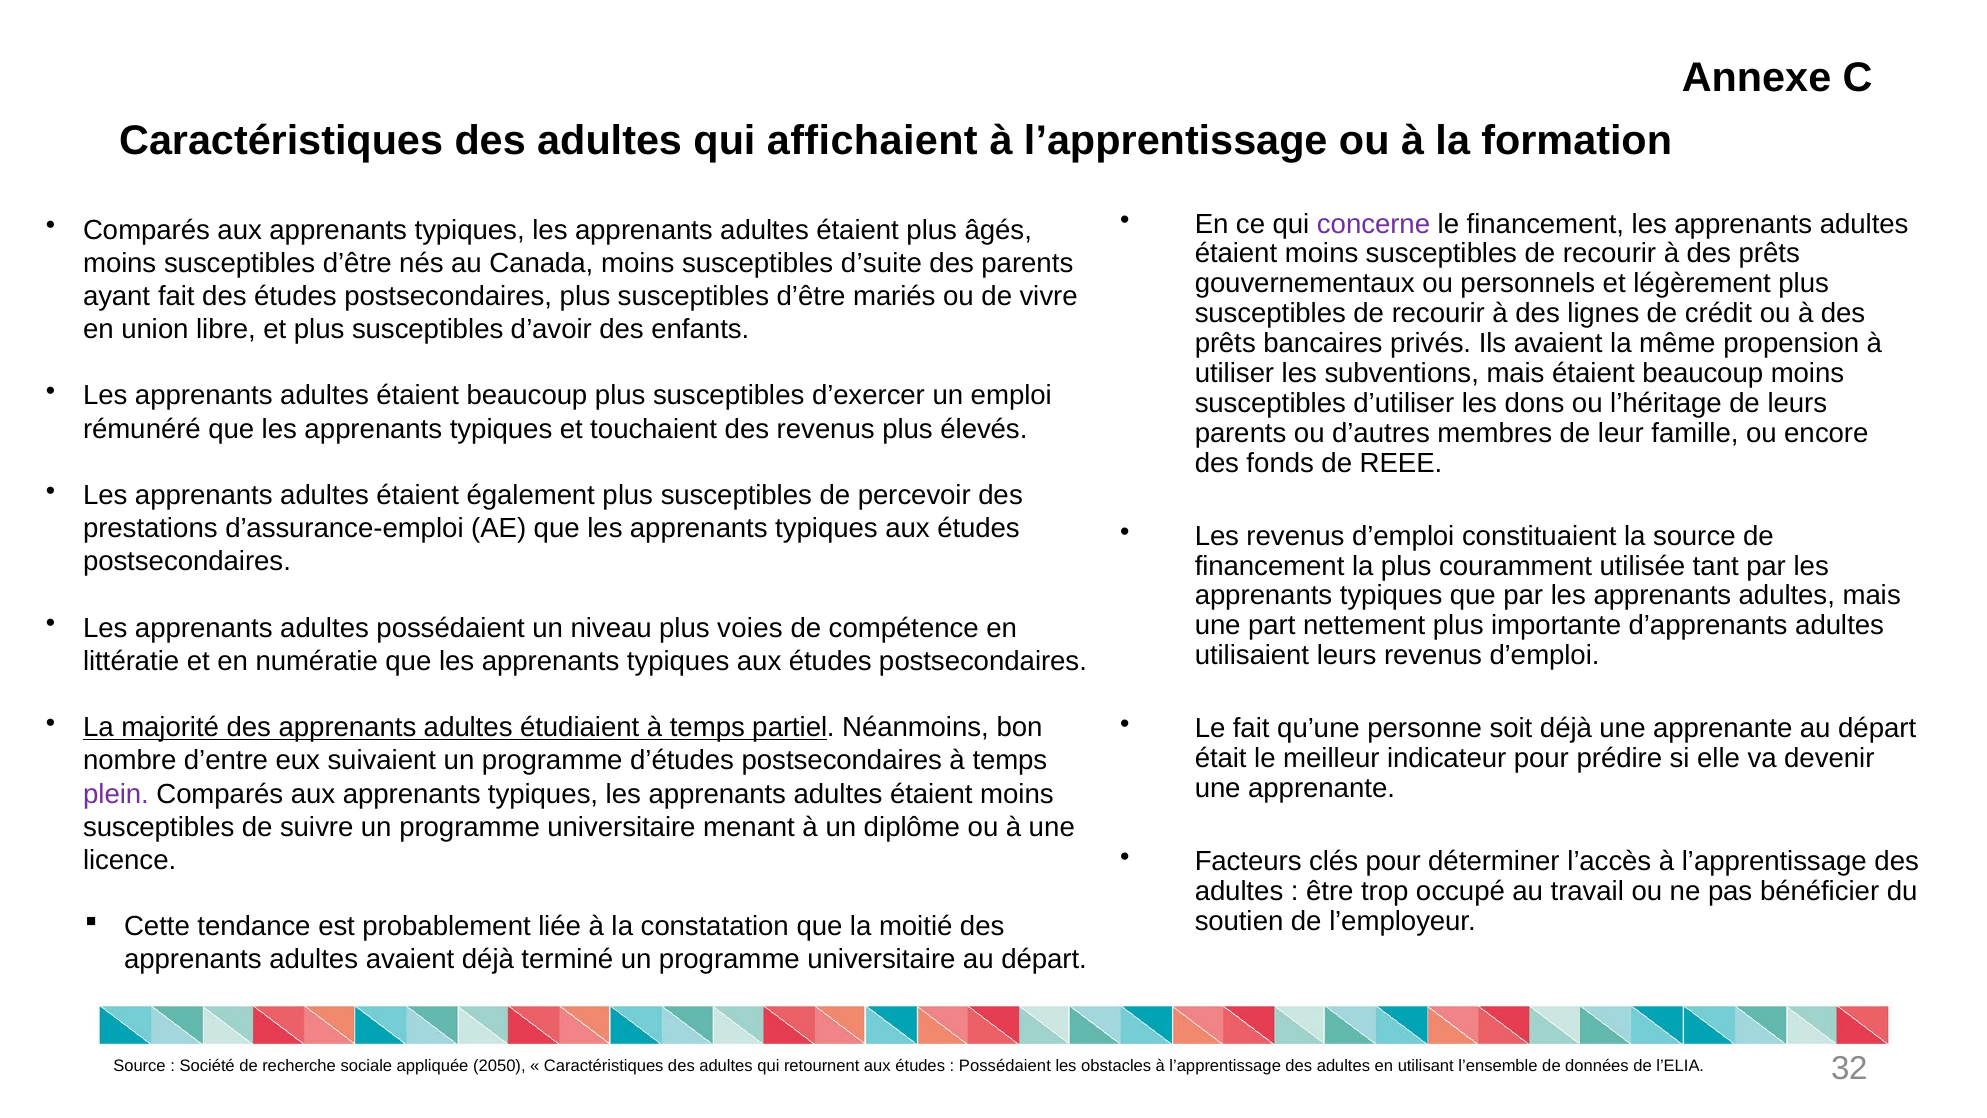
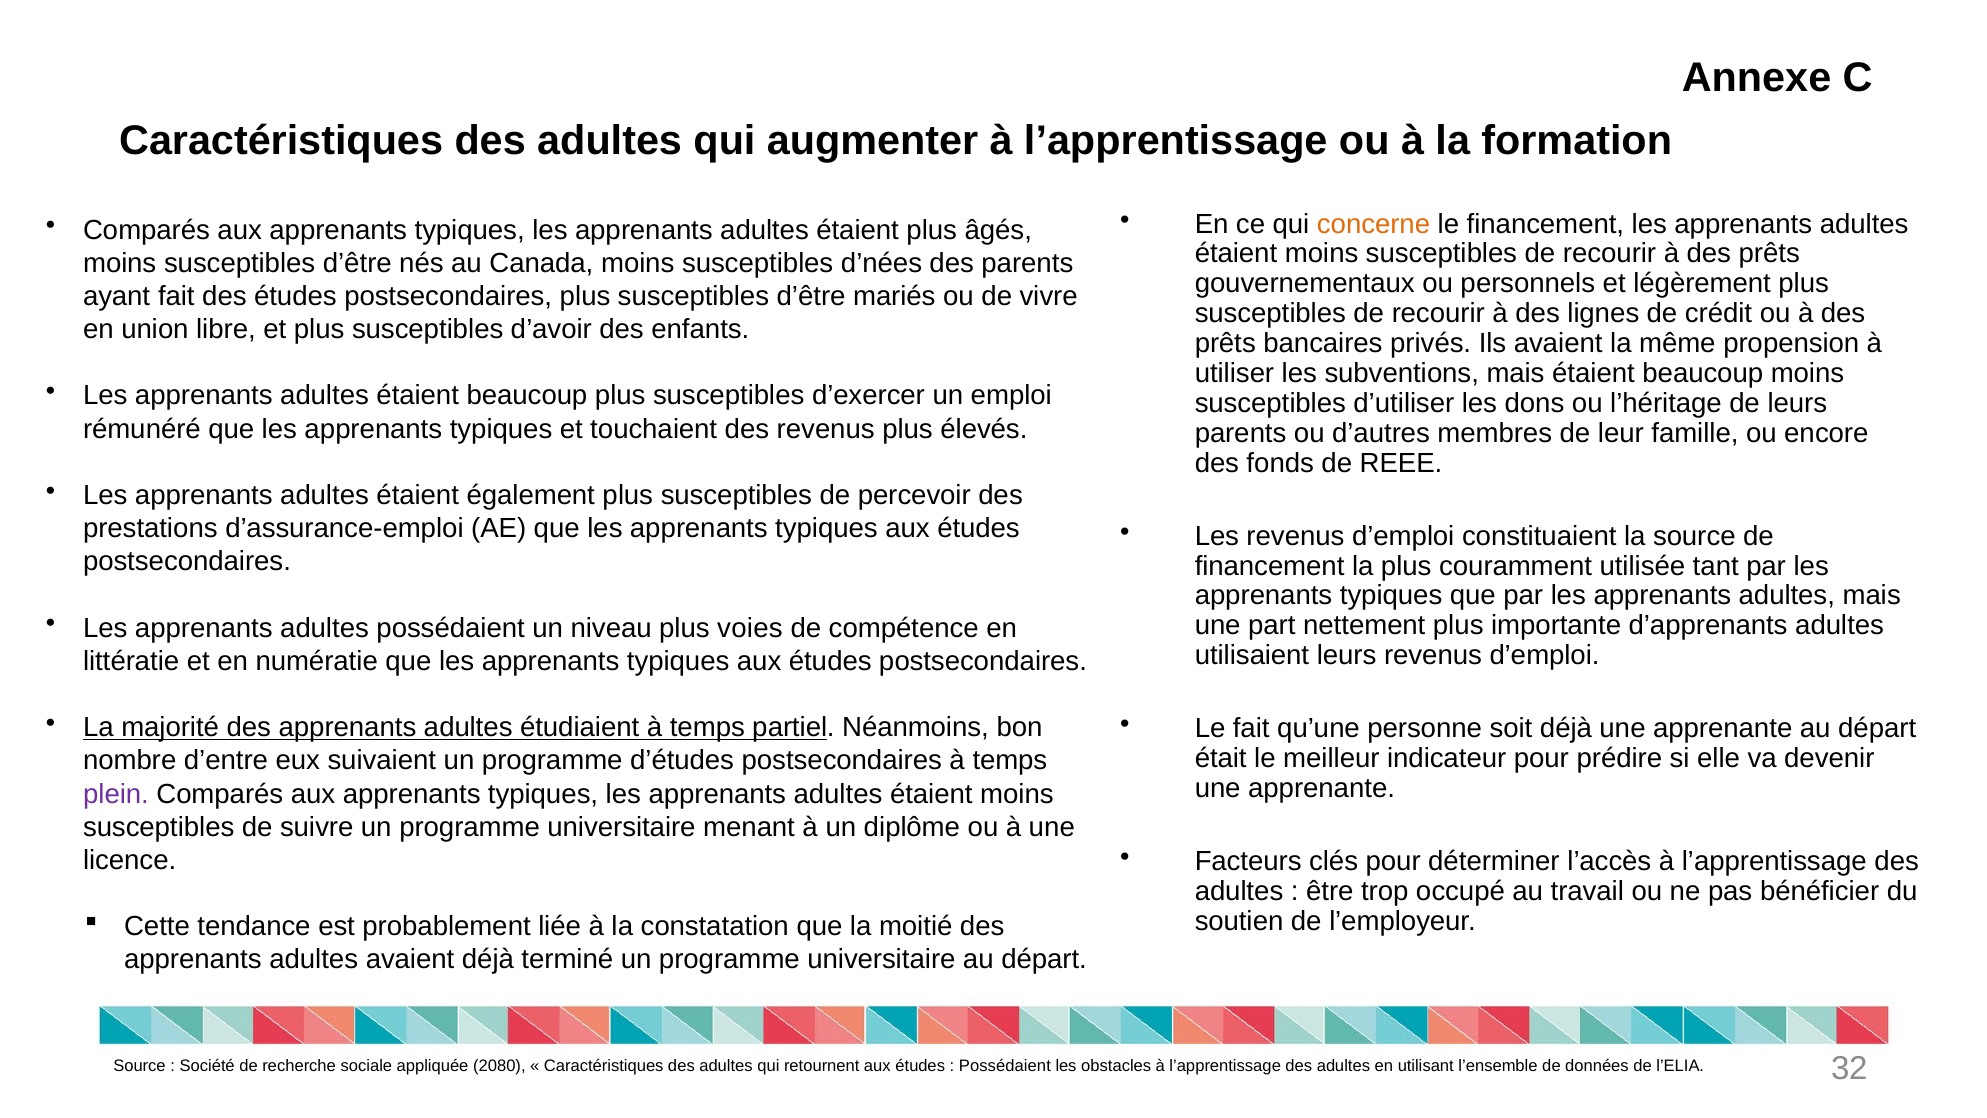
affichaient: affichaient -> augmenter
concerne colour: purple -> orange
d’suite: d’suite -> d’nées
2050: 2050 -> 2080
